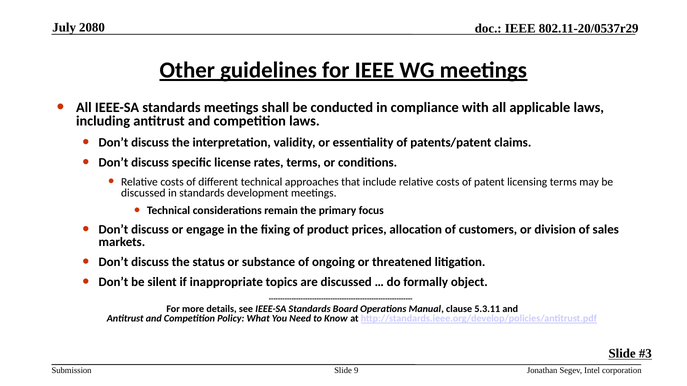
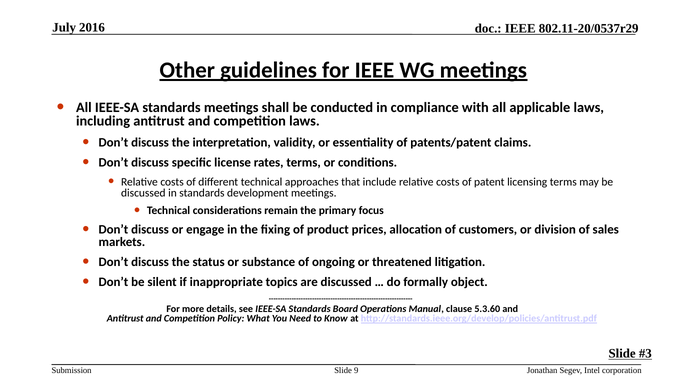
2080: 2080 -> 2016
5.3.11: 5.3.11 -> 5.3.60
